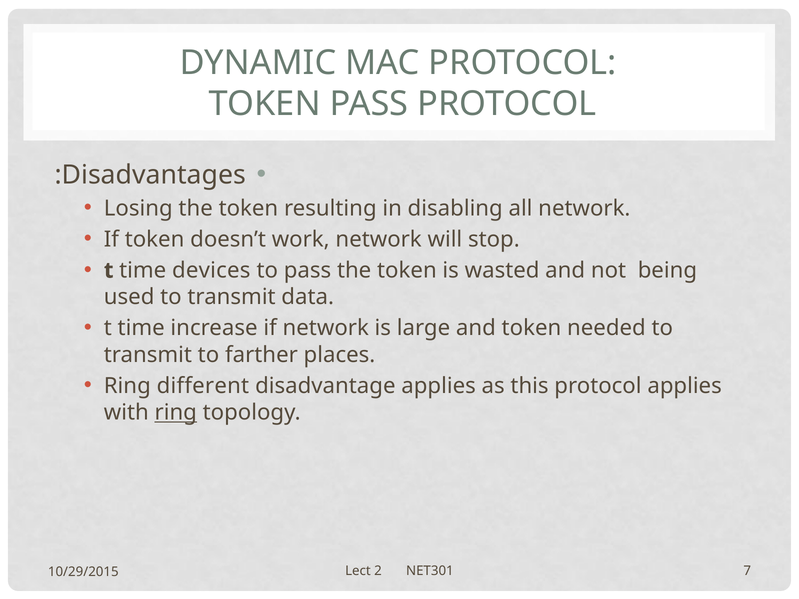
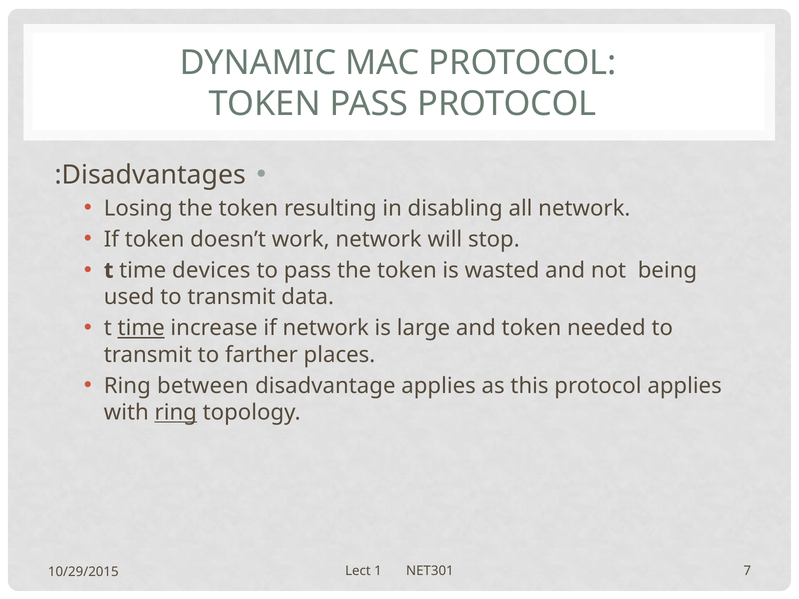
time at (141, 328) underline: none -> present
different: different -> between
2: 2 -> 1
